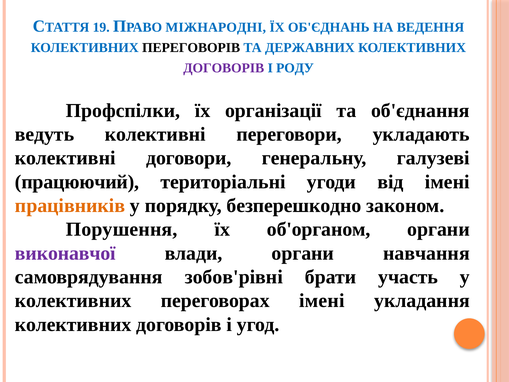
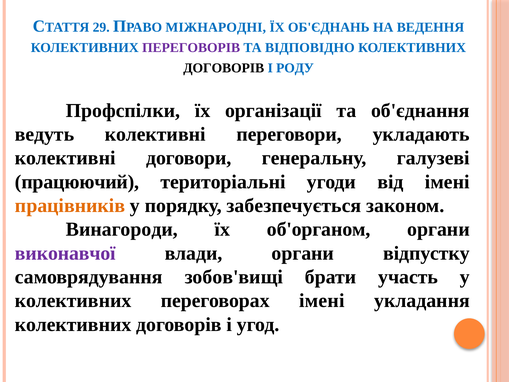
19: 19 -> 29
ПЕРЕГОВОРІВ colour: black -> purple
ДЕРЖАВНИХ: ДЕРЖАВНИХ -> ВІДПОВІДНО
ДОГОВОРІВ at (224, 68) colour: purple -> black
безперешкодно: безперешкодно -> забезпечується
Порушення: Порушення -> Винагороди
навчання: навчання -> відпустку
зобов'рівні: зобов'рівні -> зобов'вищі
